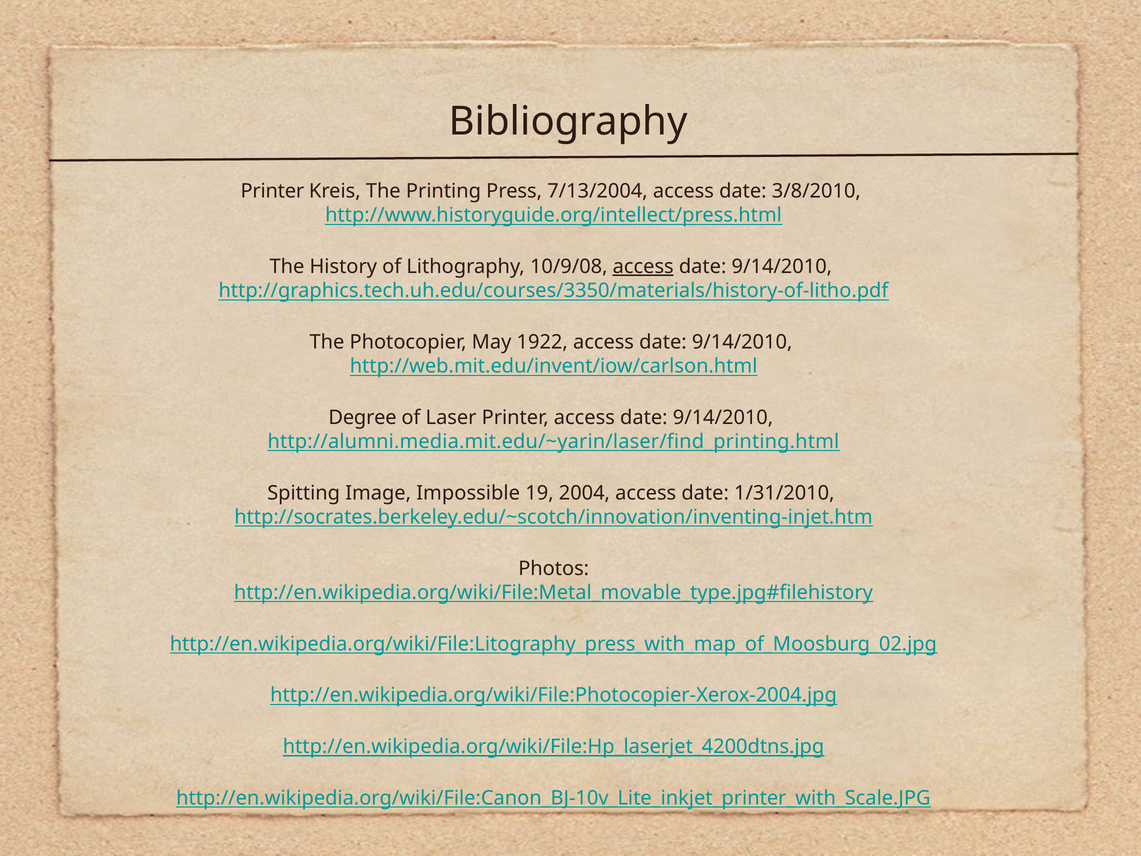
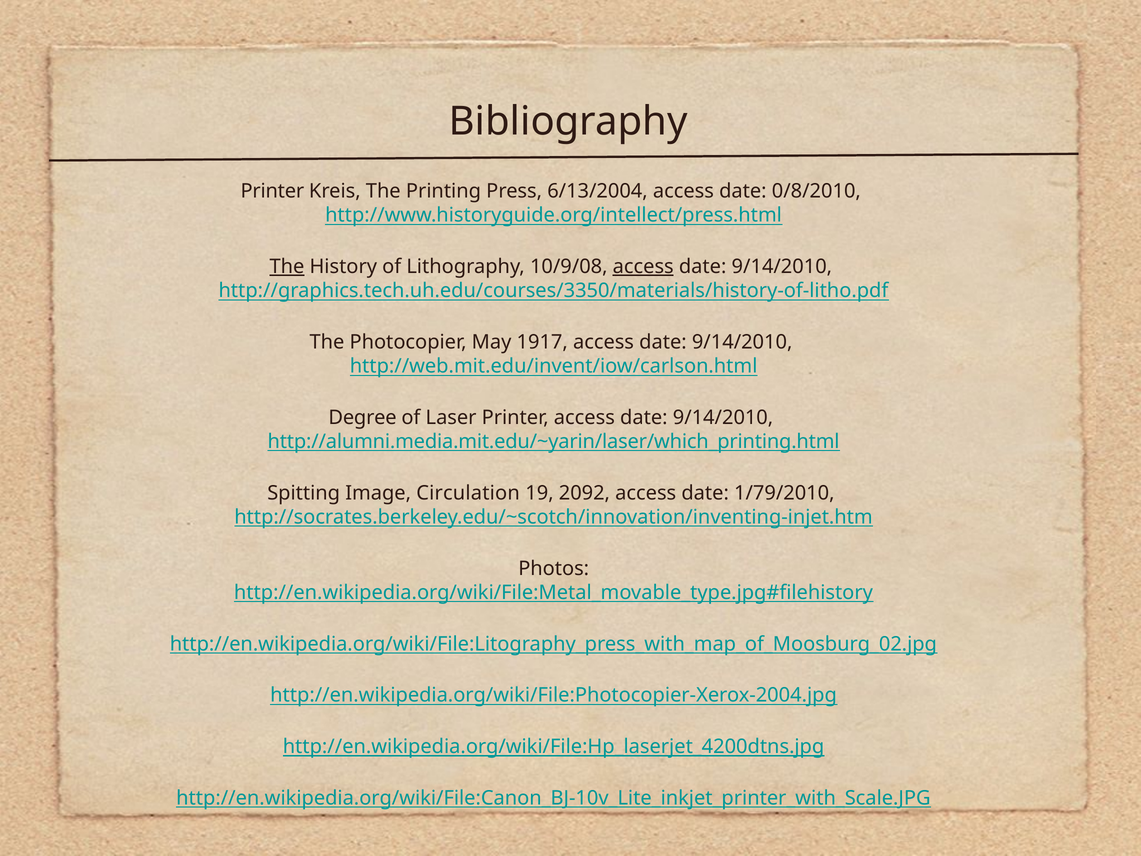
7/13/2004: 7/13/2004 -> 6/13/2004
3/8/2010: 3/8/2010 -> 0/8/2010
The at (287, 267) underline: none -> present
1922: 1922 -> 1917
http://alumni.media.mit.edu/~yarin/laser/find_printing.html: http://alumni.media.mit.edu/~yarin/laser/find_printing.html -> http://alumni.media.mit.edu/~yarin/laser/which_printing.html
Impossible: Impossible -> Circulation
2004: 2004 -> 2092
1/31/2010: 1/31/2010 -> 1/79/2010
